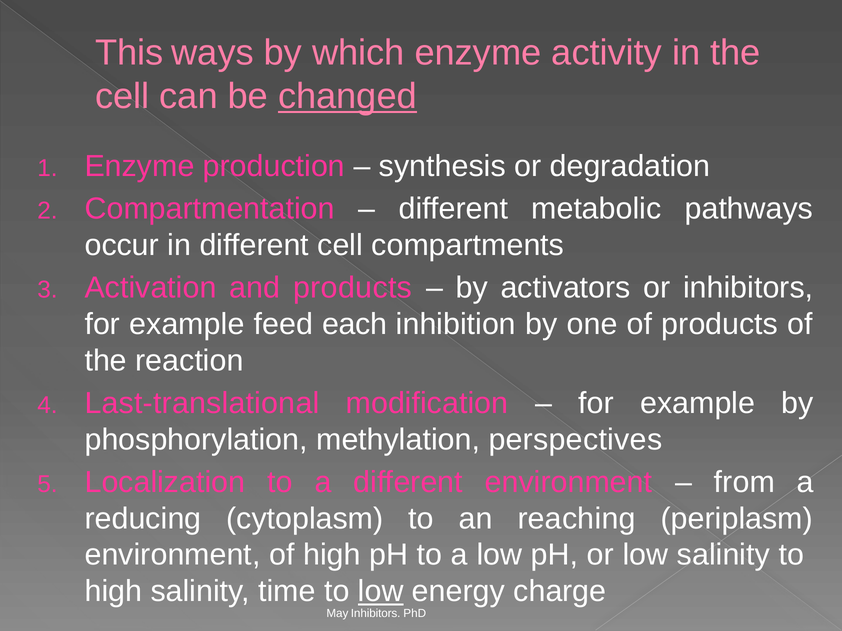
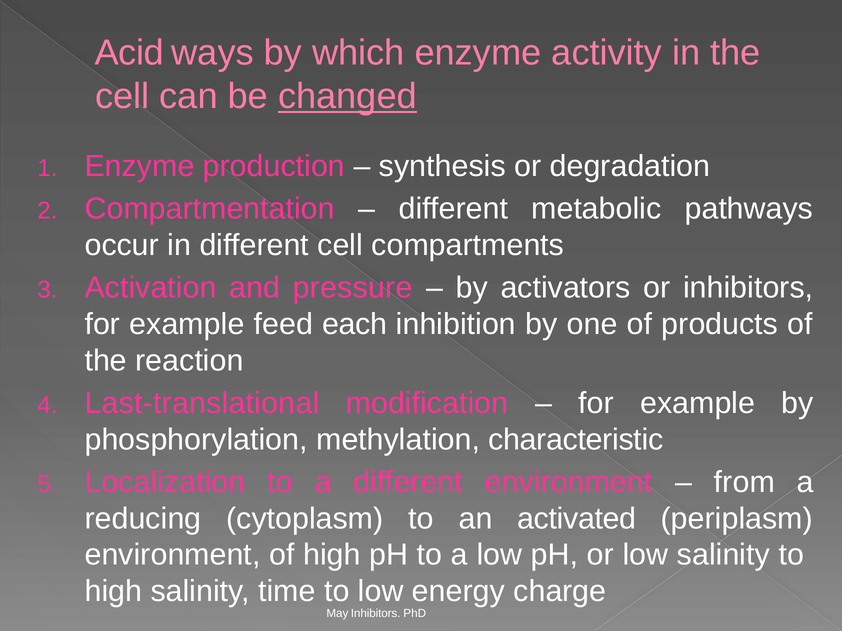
This: This -> Acid
and products: products -> pressure
perspectives: perspectives -> characteristic
reaching: reaching -> activated
low at (381, 592) underline: present -> none
